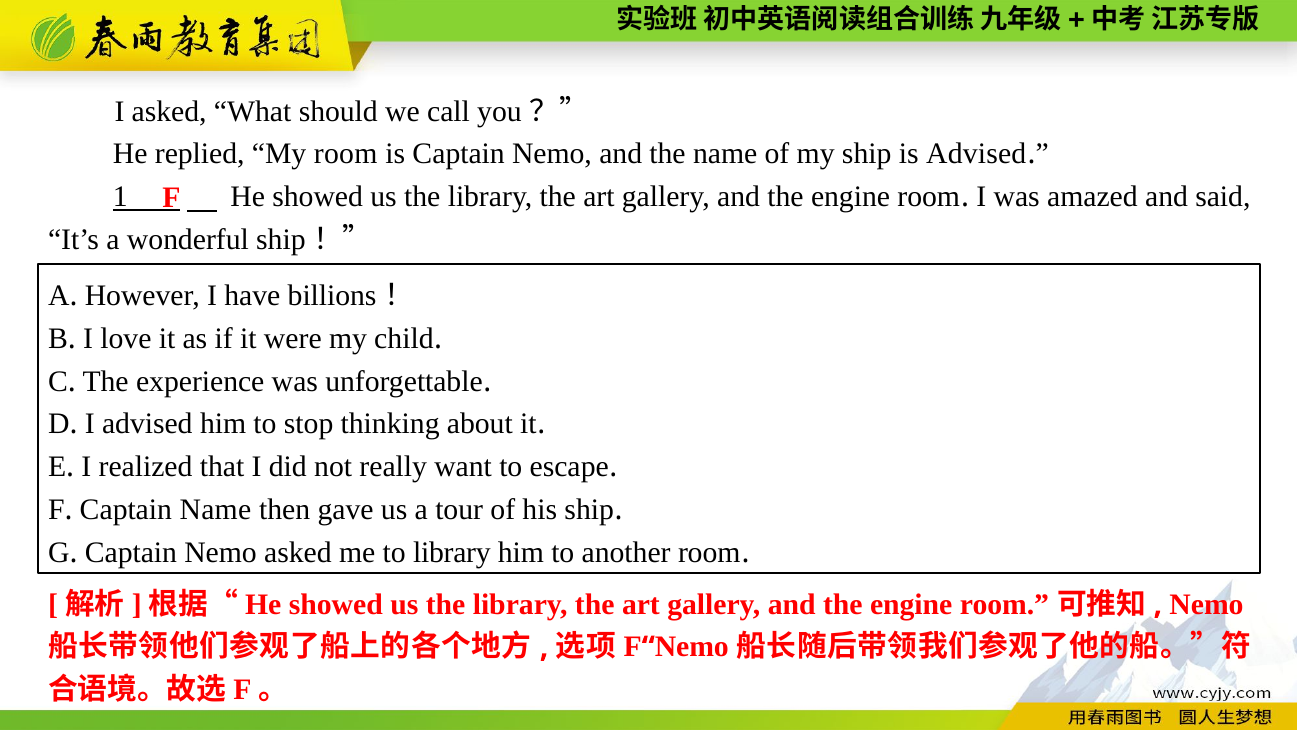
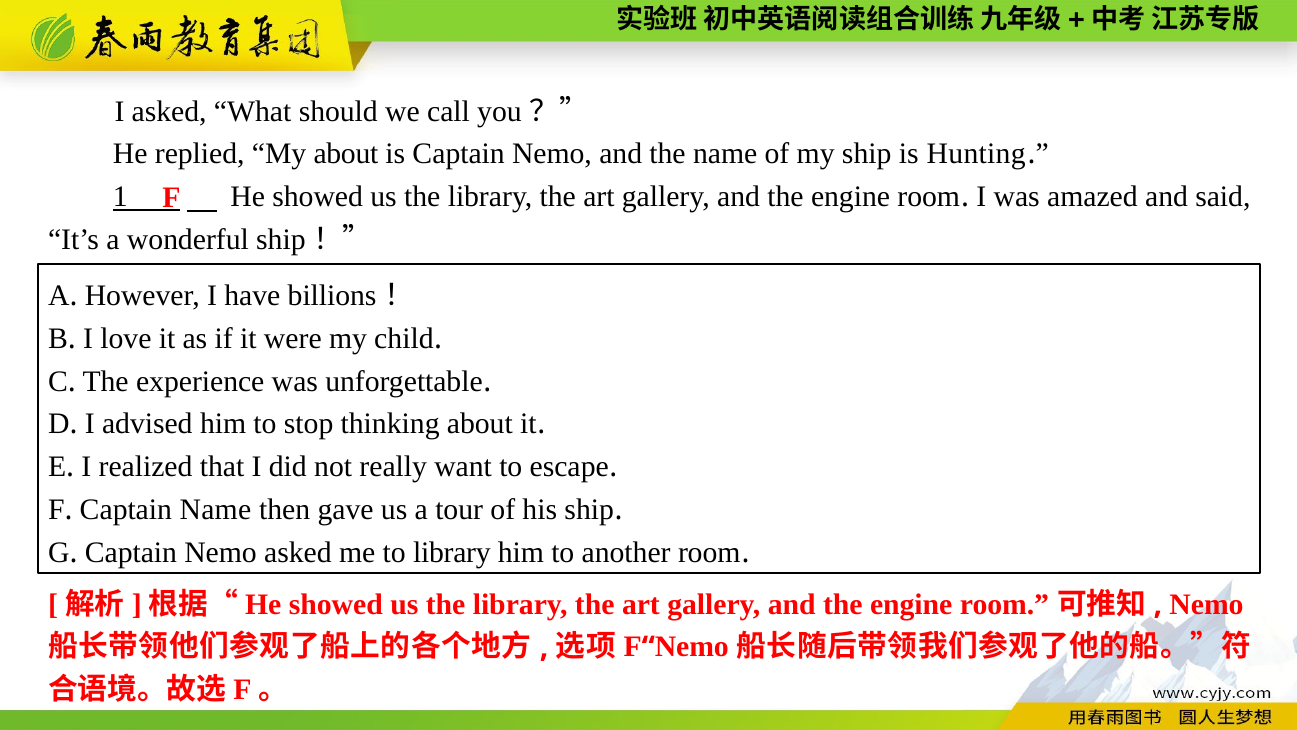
My room: room -> about
is Advised: Advised -> Hunting
